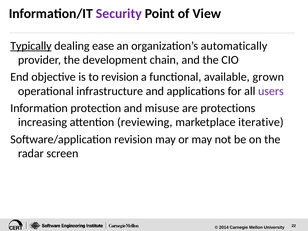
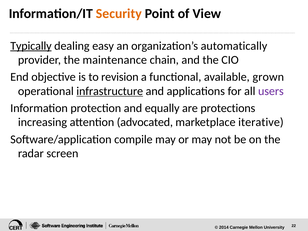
Security colour: purple -> orange
ease: ease -> easy
development: development -> maintenance
infrastructure underline: none -> present
misuse: misuse -> equally
reviewing: reviewing -> advocated
Software/application revision: revision -> compile
